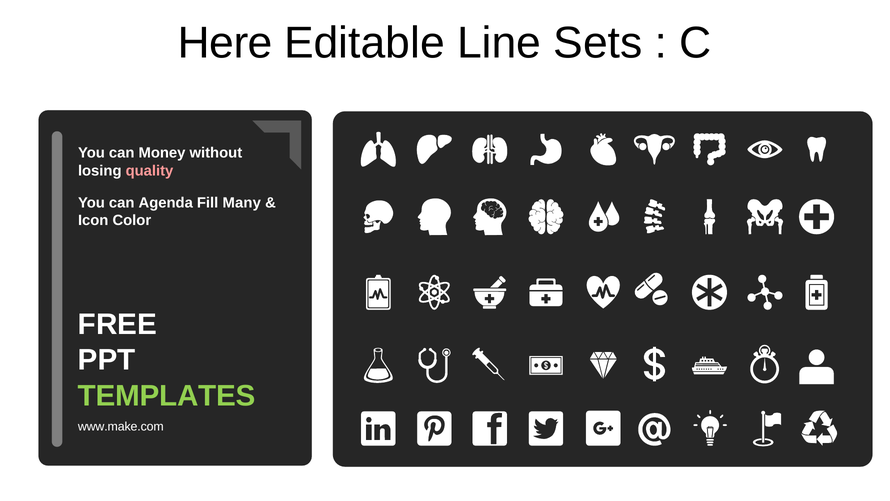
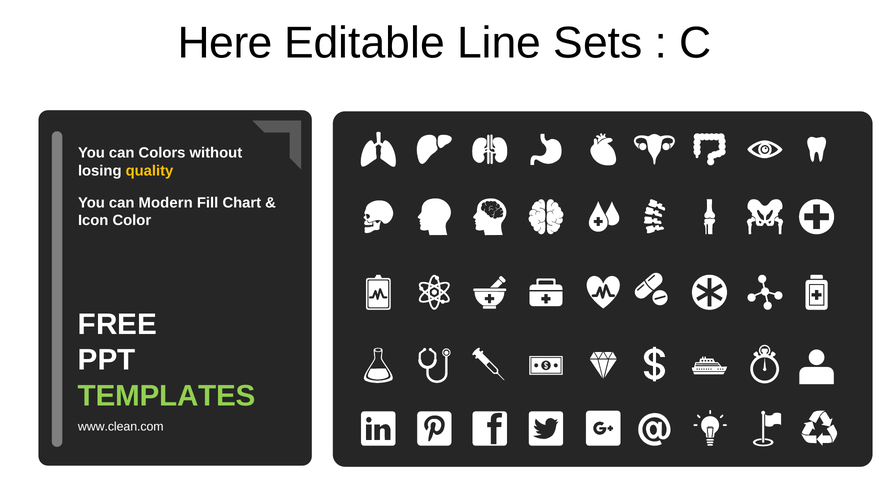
Money: Money -> Colors
quality colour: pink -> yellow
Agenda: Agenda -> Modern
Many: Many -> Chart
www.make.com: www.make.com -> www.clean.com
